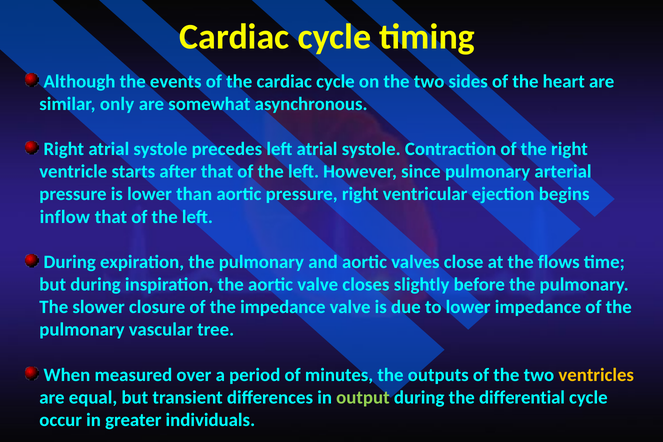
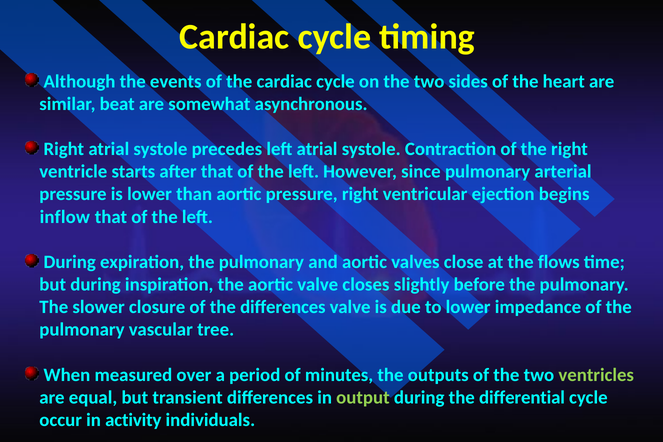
only: only -> beat
the impedance: impedance -> differences
ventricles colour: yellow -> light green
greater: greater -> activity
